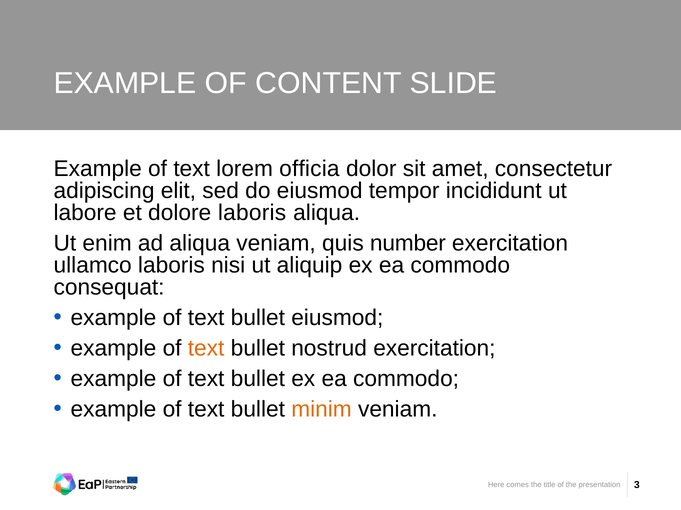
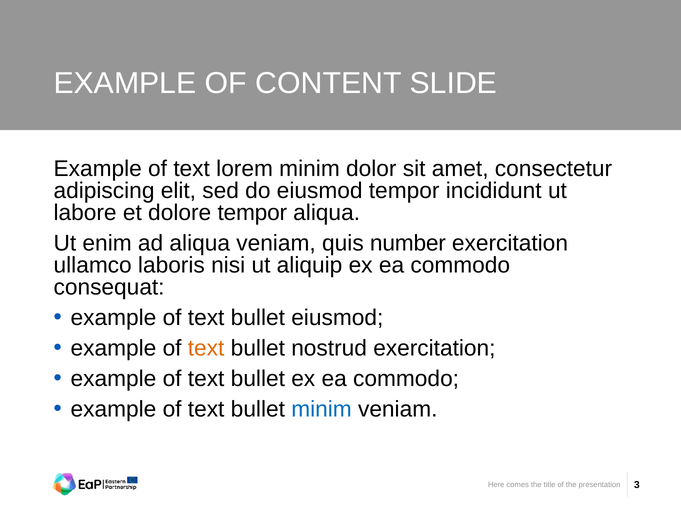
lorem officia: officia -> minim
dolore laboris: laboris -> tempor
minim at (322, 410) colour: orange -> blue
